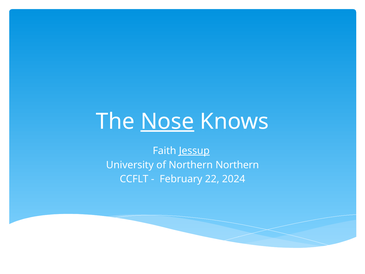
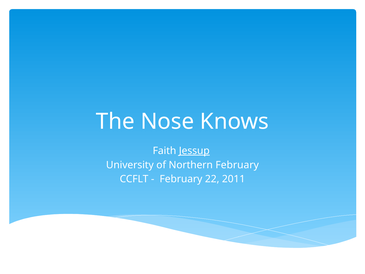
Nose underline: present -> none
Northern Northern: Northern -> February
2024: 2024 -> 2011
